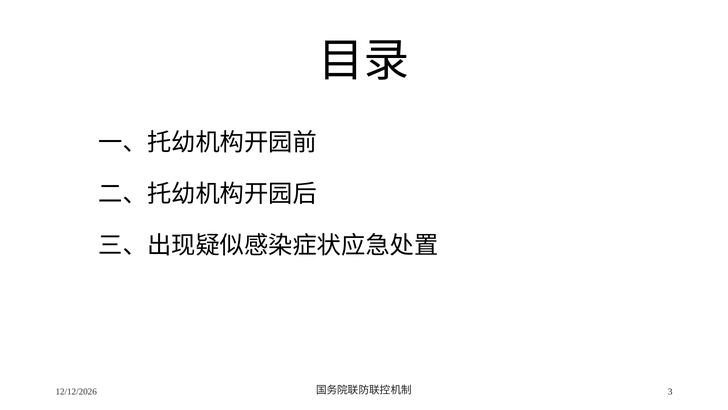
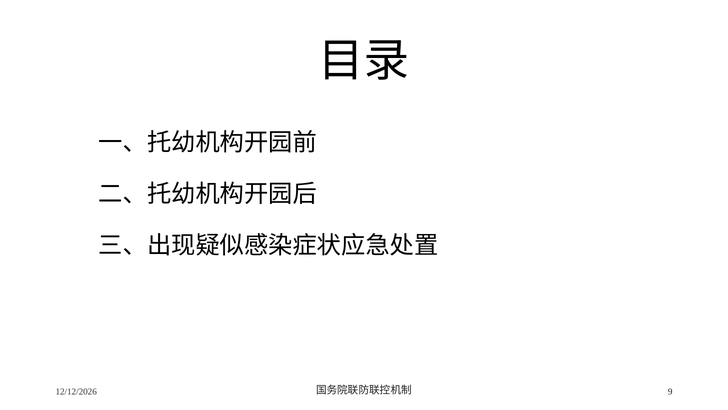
3: 3 -> 9
